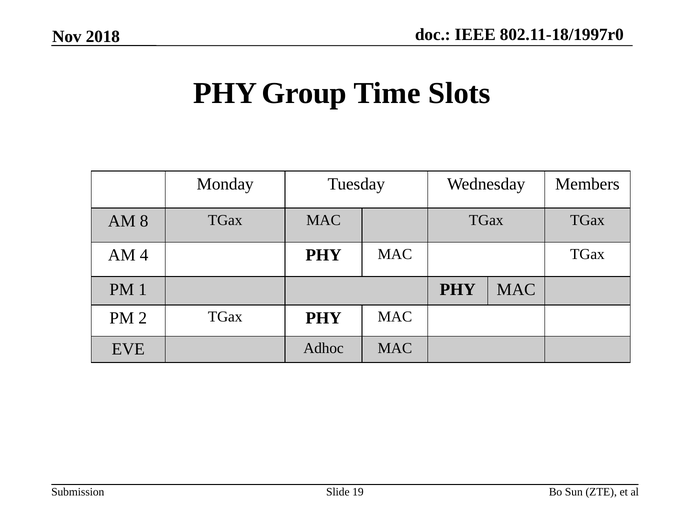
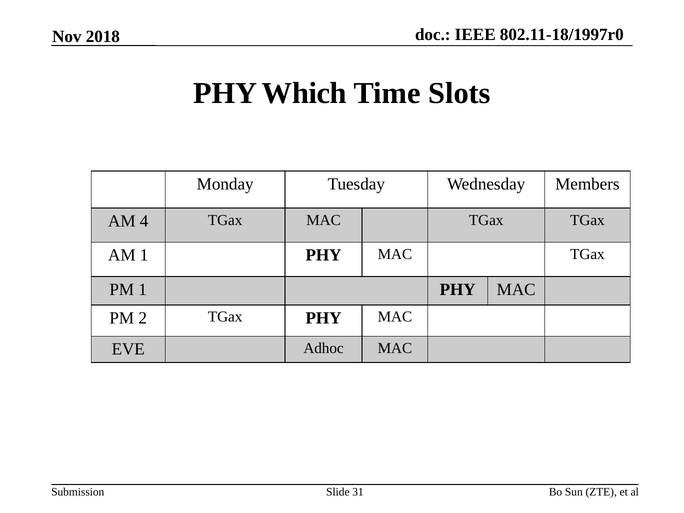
Group: Group -> Which
8: 8 -> 4
AM 4: 4 -> 1
19: 19 -> 31
